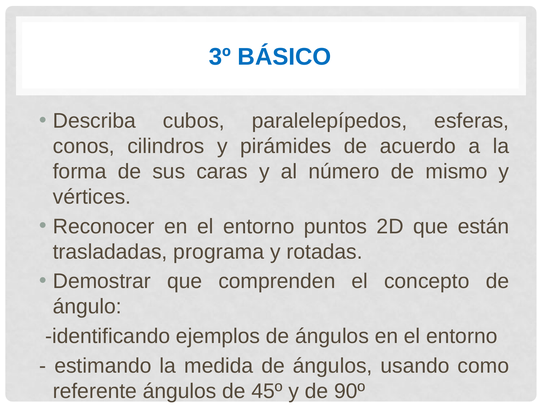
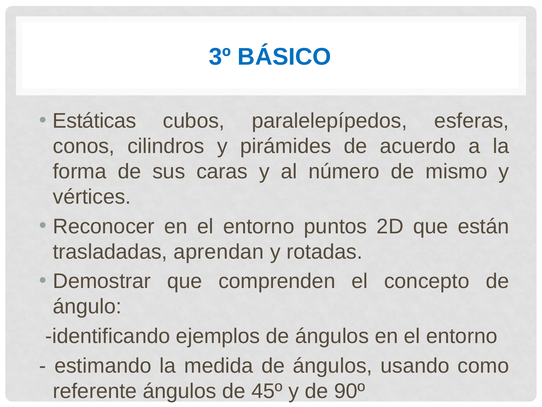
Describa: Describa -> Estáticas
programa: programa -> aprendan
